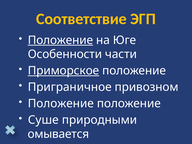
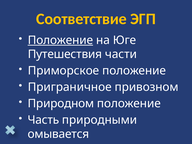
Особенности: Особенности -> Путешествия
Приморское underline: present -> none
Положение at (61, 104): Положение -> Природном
Суше: Суше -> Часть
